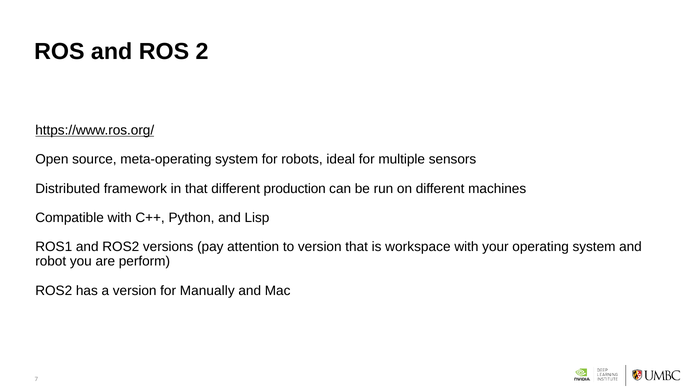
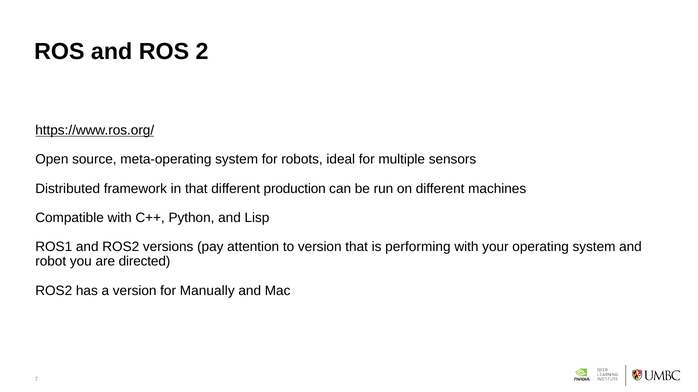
workspace: workspace -> performing
perform: perform -> directed
